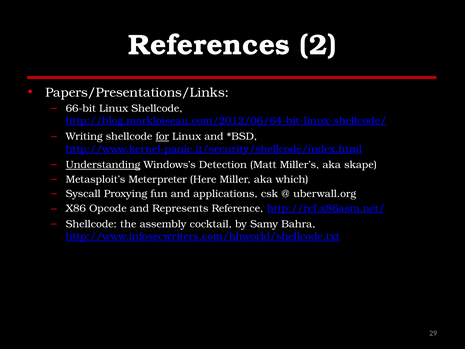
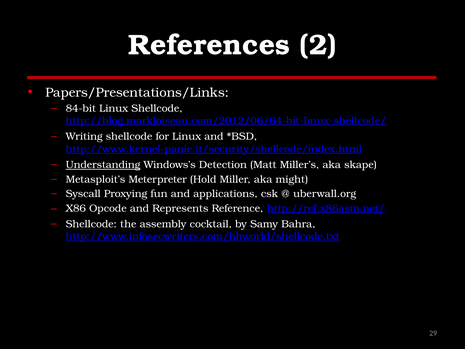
66-bit: 66-bit -> 84-bit
for underline: present -> none
Here: Here -> Hold
which: which -> might
